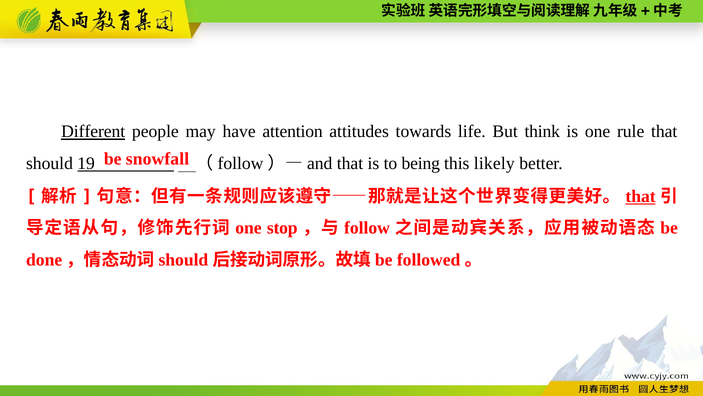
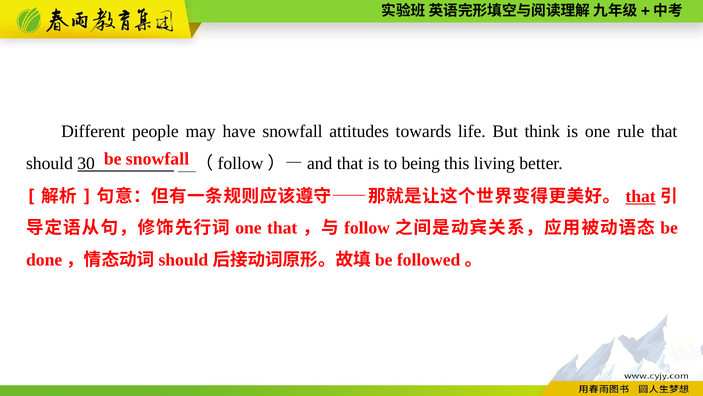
Different underline: present -> none
have attention: attention -> snowfall
19: 19 -> 30
likely: likely -> living
one stop: stop -> that
